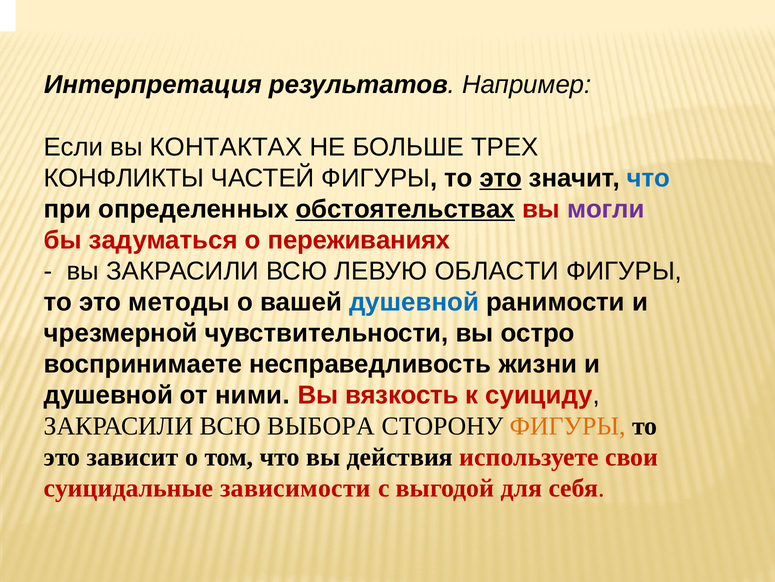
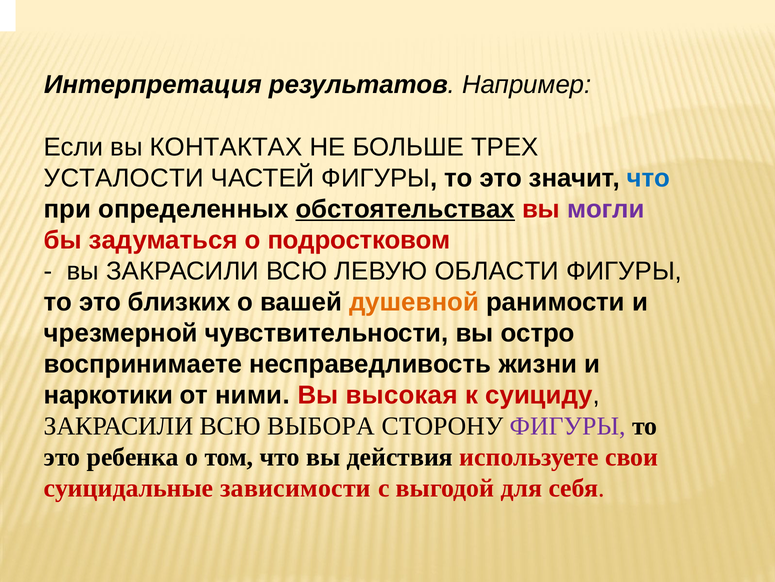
КОНФЛИКТЫ: КОНФЛИКТЫ -> УСТАЛОСТИ
это at (501, 178) underline: present -> none
переживаниях: переживаниях -> подростковом
методы: методы -> близких
душевной at (414, 302) colour: blue -> orange
душевной at (108, 395): душевной -> наркотики
вязкость: вязкость -> высокая
ФИГУРЫ at (568, 426) colour: orange -> purple
зависит: зависит -> ребенка
